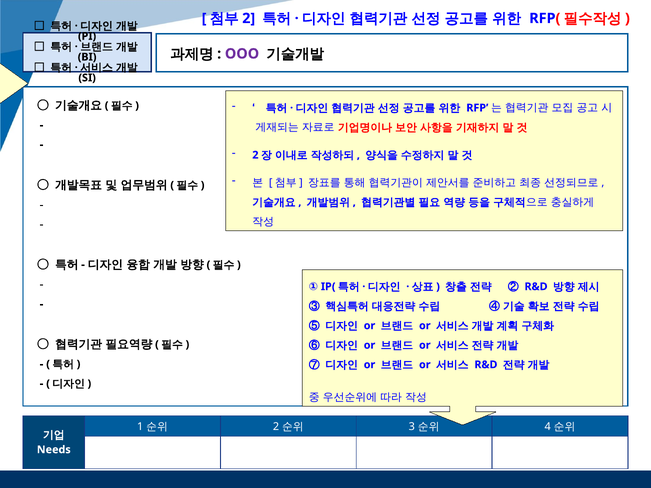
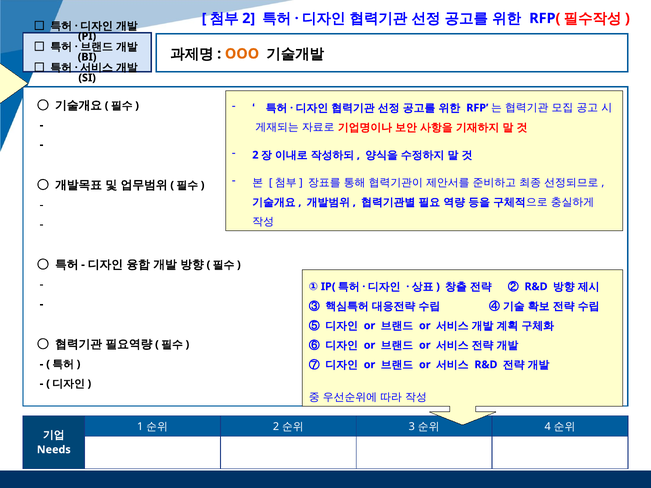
OOO colour: purple -> orange
